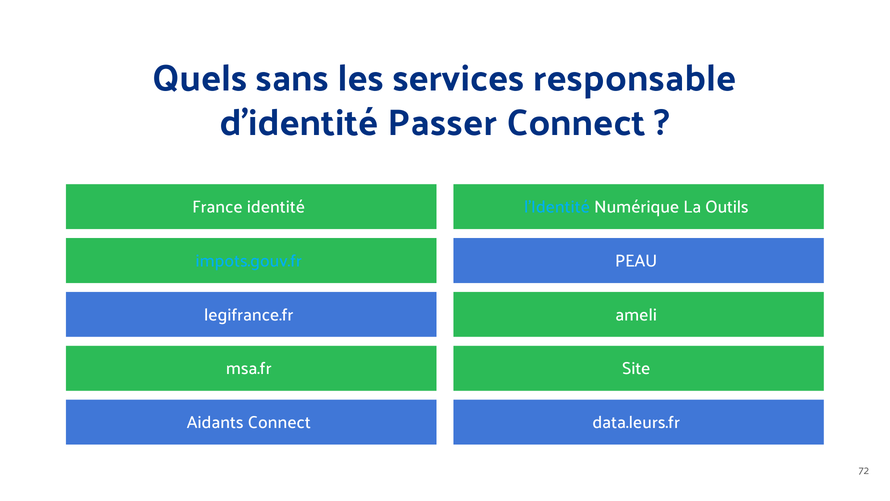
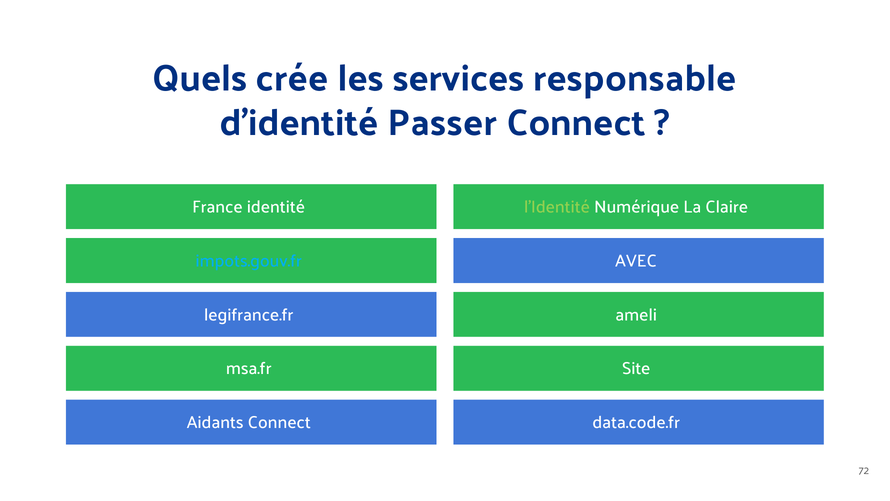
sans: sans -> crée
l’Identité colour: light blue -> light green
Outils: Outils -> Claire
PEAU: PEAU -> AVEC
data.leurs.fr: data.leurs.fr -> data.code.fr
